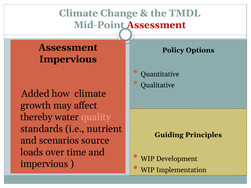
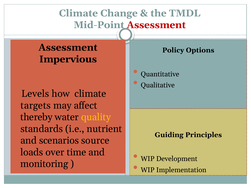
Added: Added -> Levels
growth: growth -> targets
quality colour: pink -> yellow
impervious at (44, 164): impervious -> monitoring
